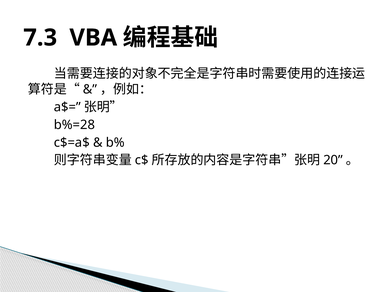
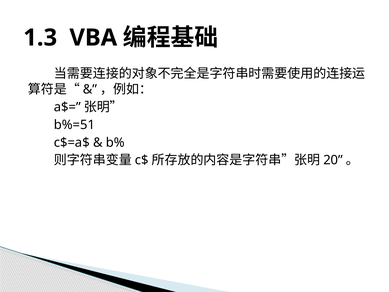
7.3: 7.3 -> 1.3
b%=28: b%=28 -> b%=51
